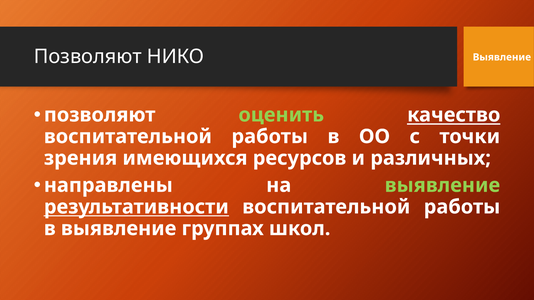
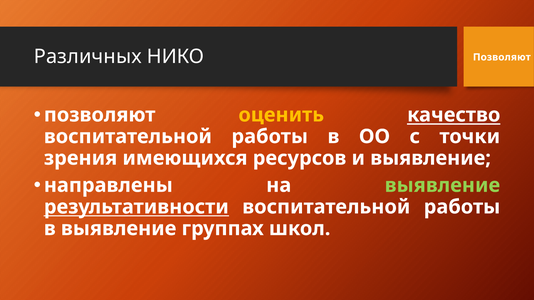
Позволяют at (88, 57): Позволяют -> Различных
Выявление at (502, 57): Выявление -> Позволяют
оценить colour: light green -> yellow
и различных: различных -> выявление
